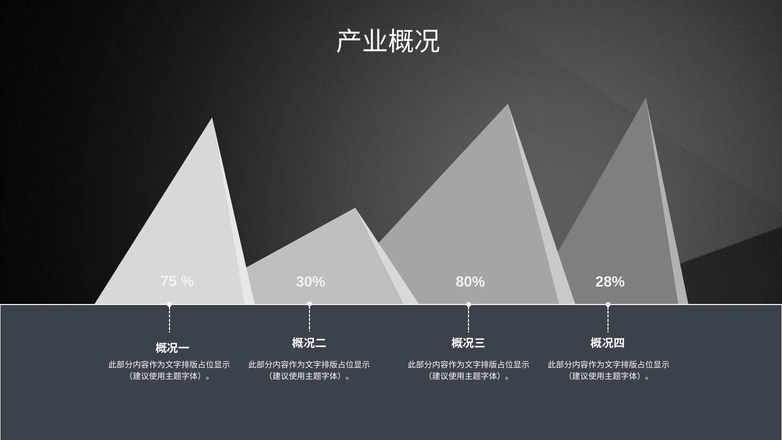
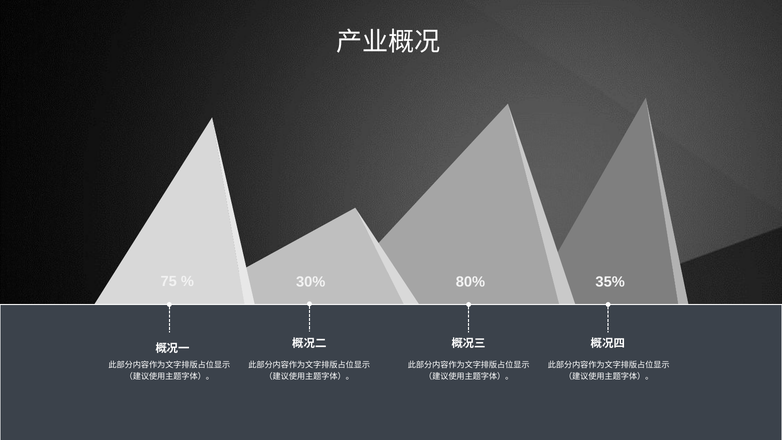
28%: 28% -> 35%
